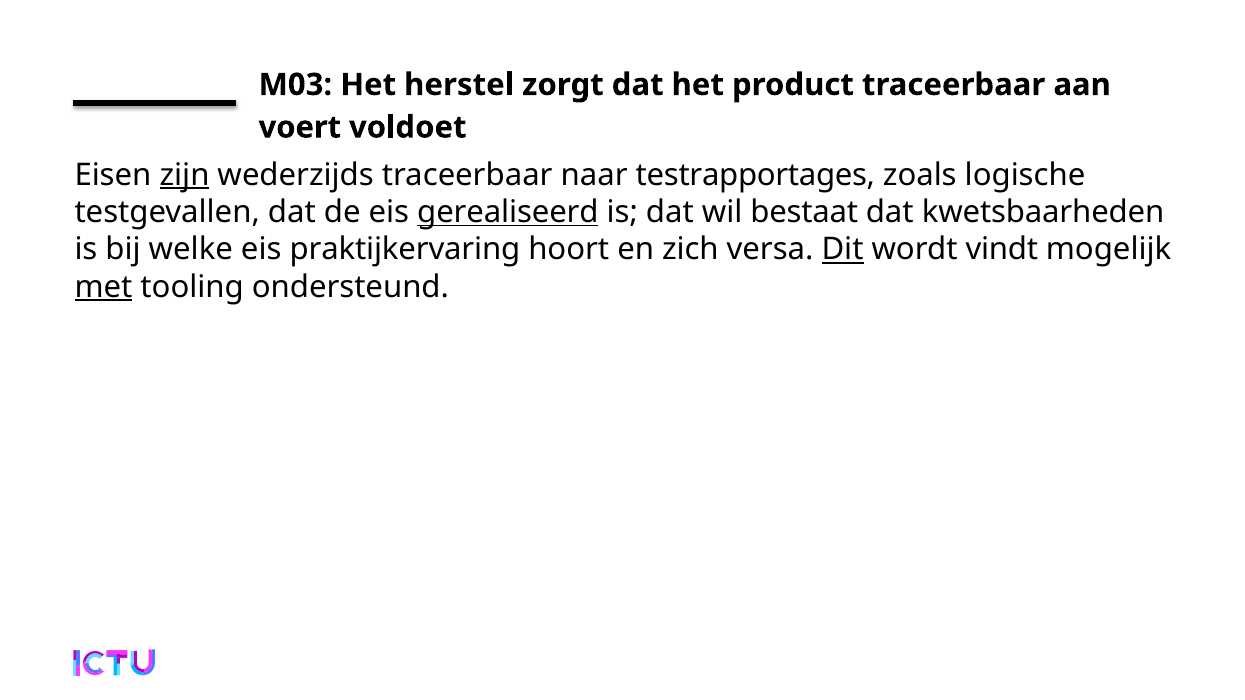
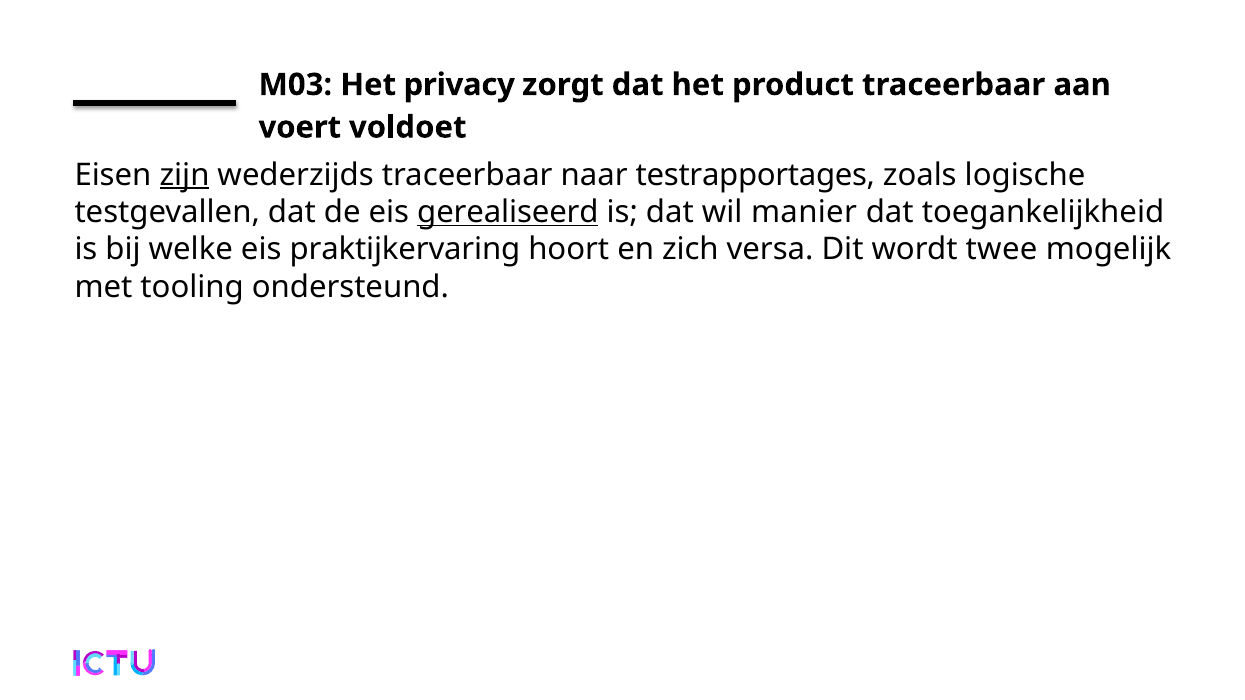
herstel: herstel -> privacy
bestaat: bestaat -> manier
kwetsbaarheden: kwetsbaarheden -> toegankelijkheid
Dit underline: present -> none
vindt: vindt -> twee
met underline: present -> none
